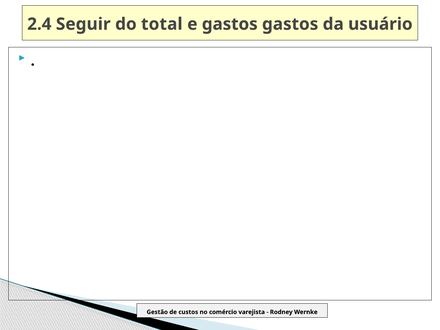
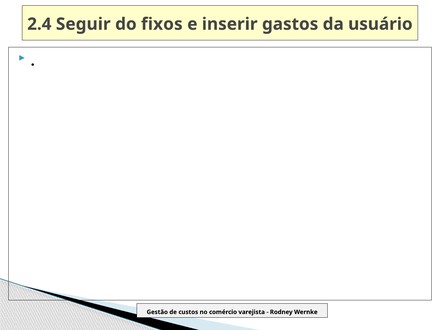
total: total -> fixos
e gastos: gastos -> inserir
